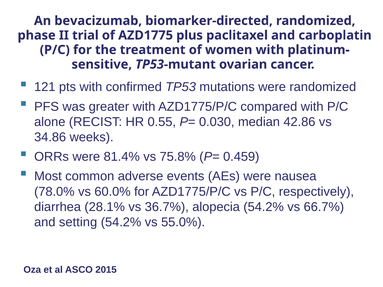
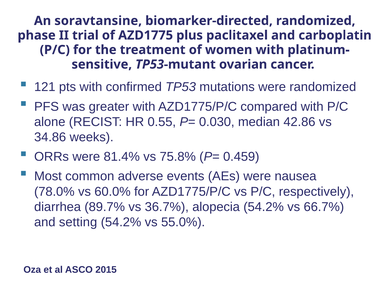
bevacizumab: bevacizumab -> soravtansine
28.1%: 28.1% -> 89.7%
